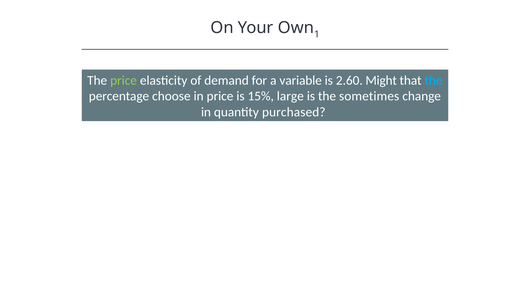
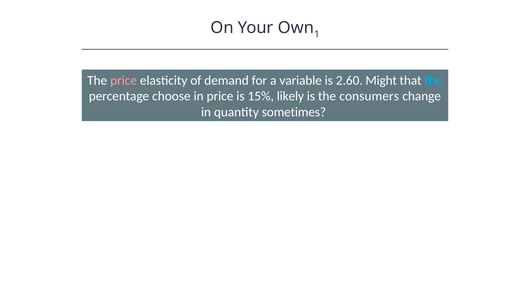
price at (124, 80) colour: light green -> pink
large: large -> likely
sometimes: sometimes -> consumers
purchased: purchased -> sometimes
